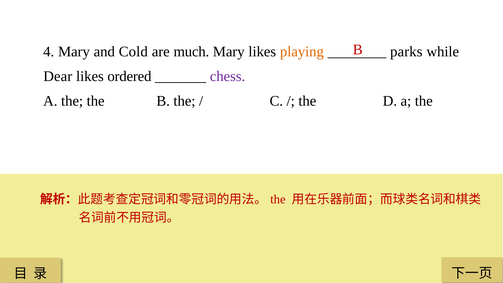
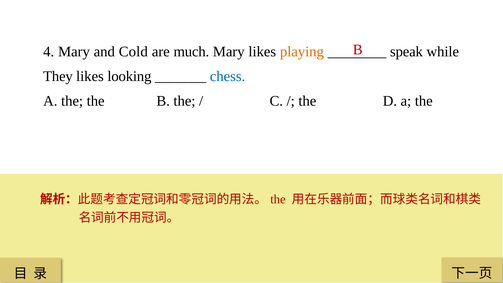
parks: parks -> speak
Dear: Dear -> They
ordered: ordered -> looking
chess colour: purple -> blue
